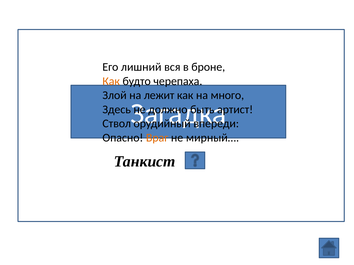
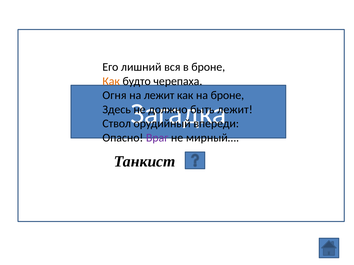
Злой: Злой -> Огня
на много: много -> броне
артист at (235, 110): артист -> лежит
Враг colour: orange -> purple
